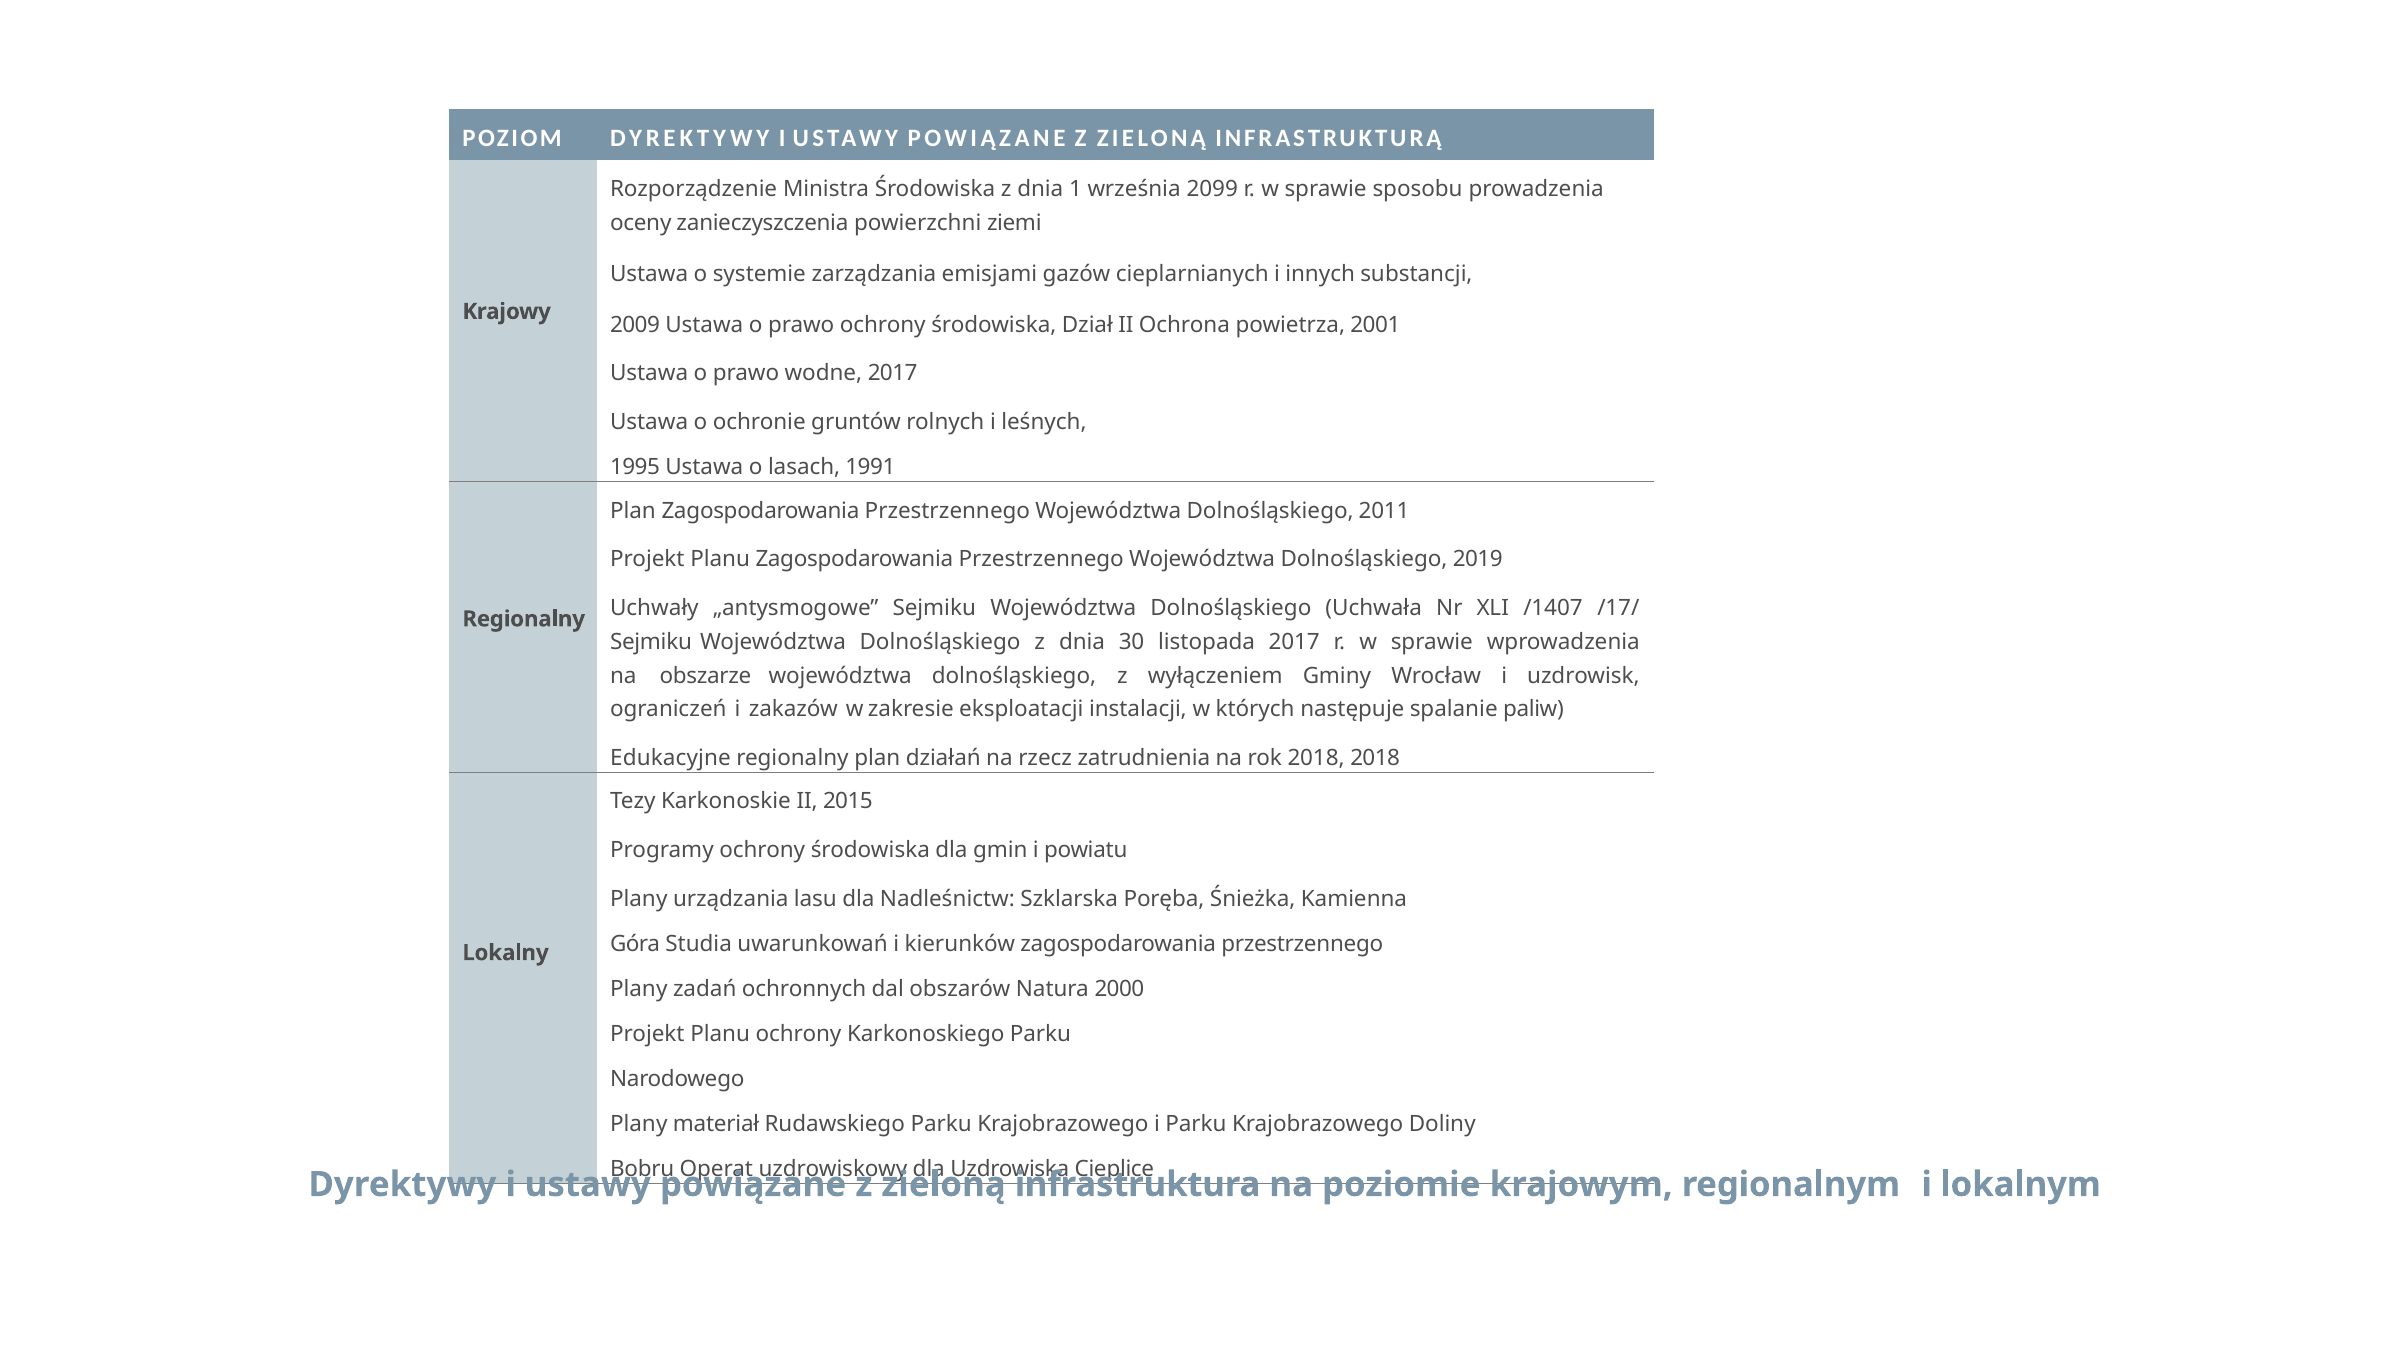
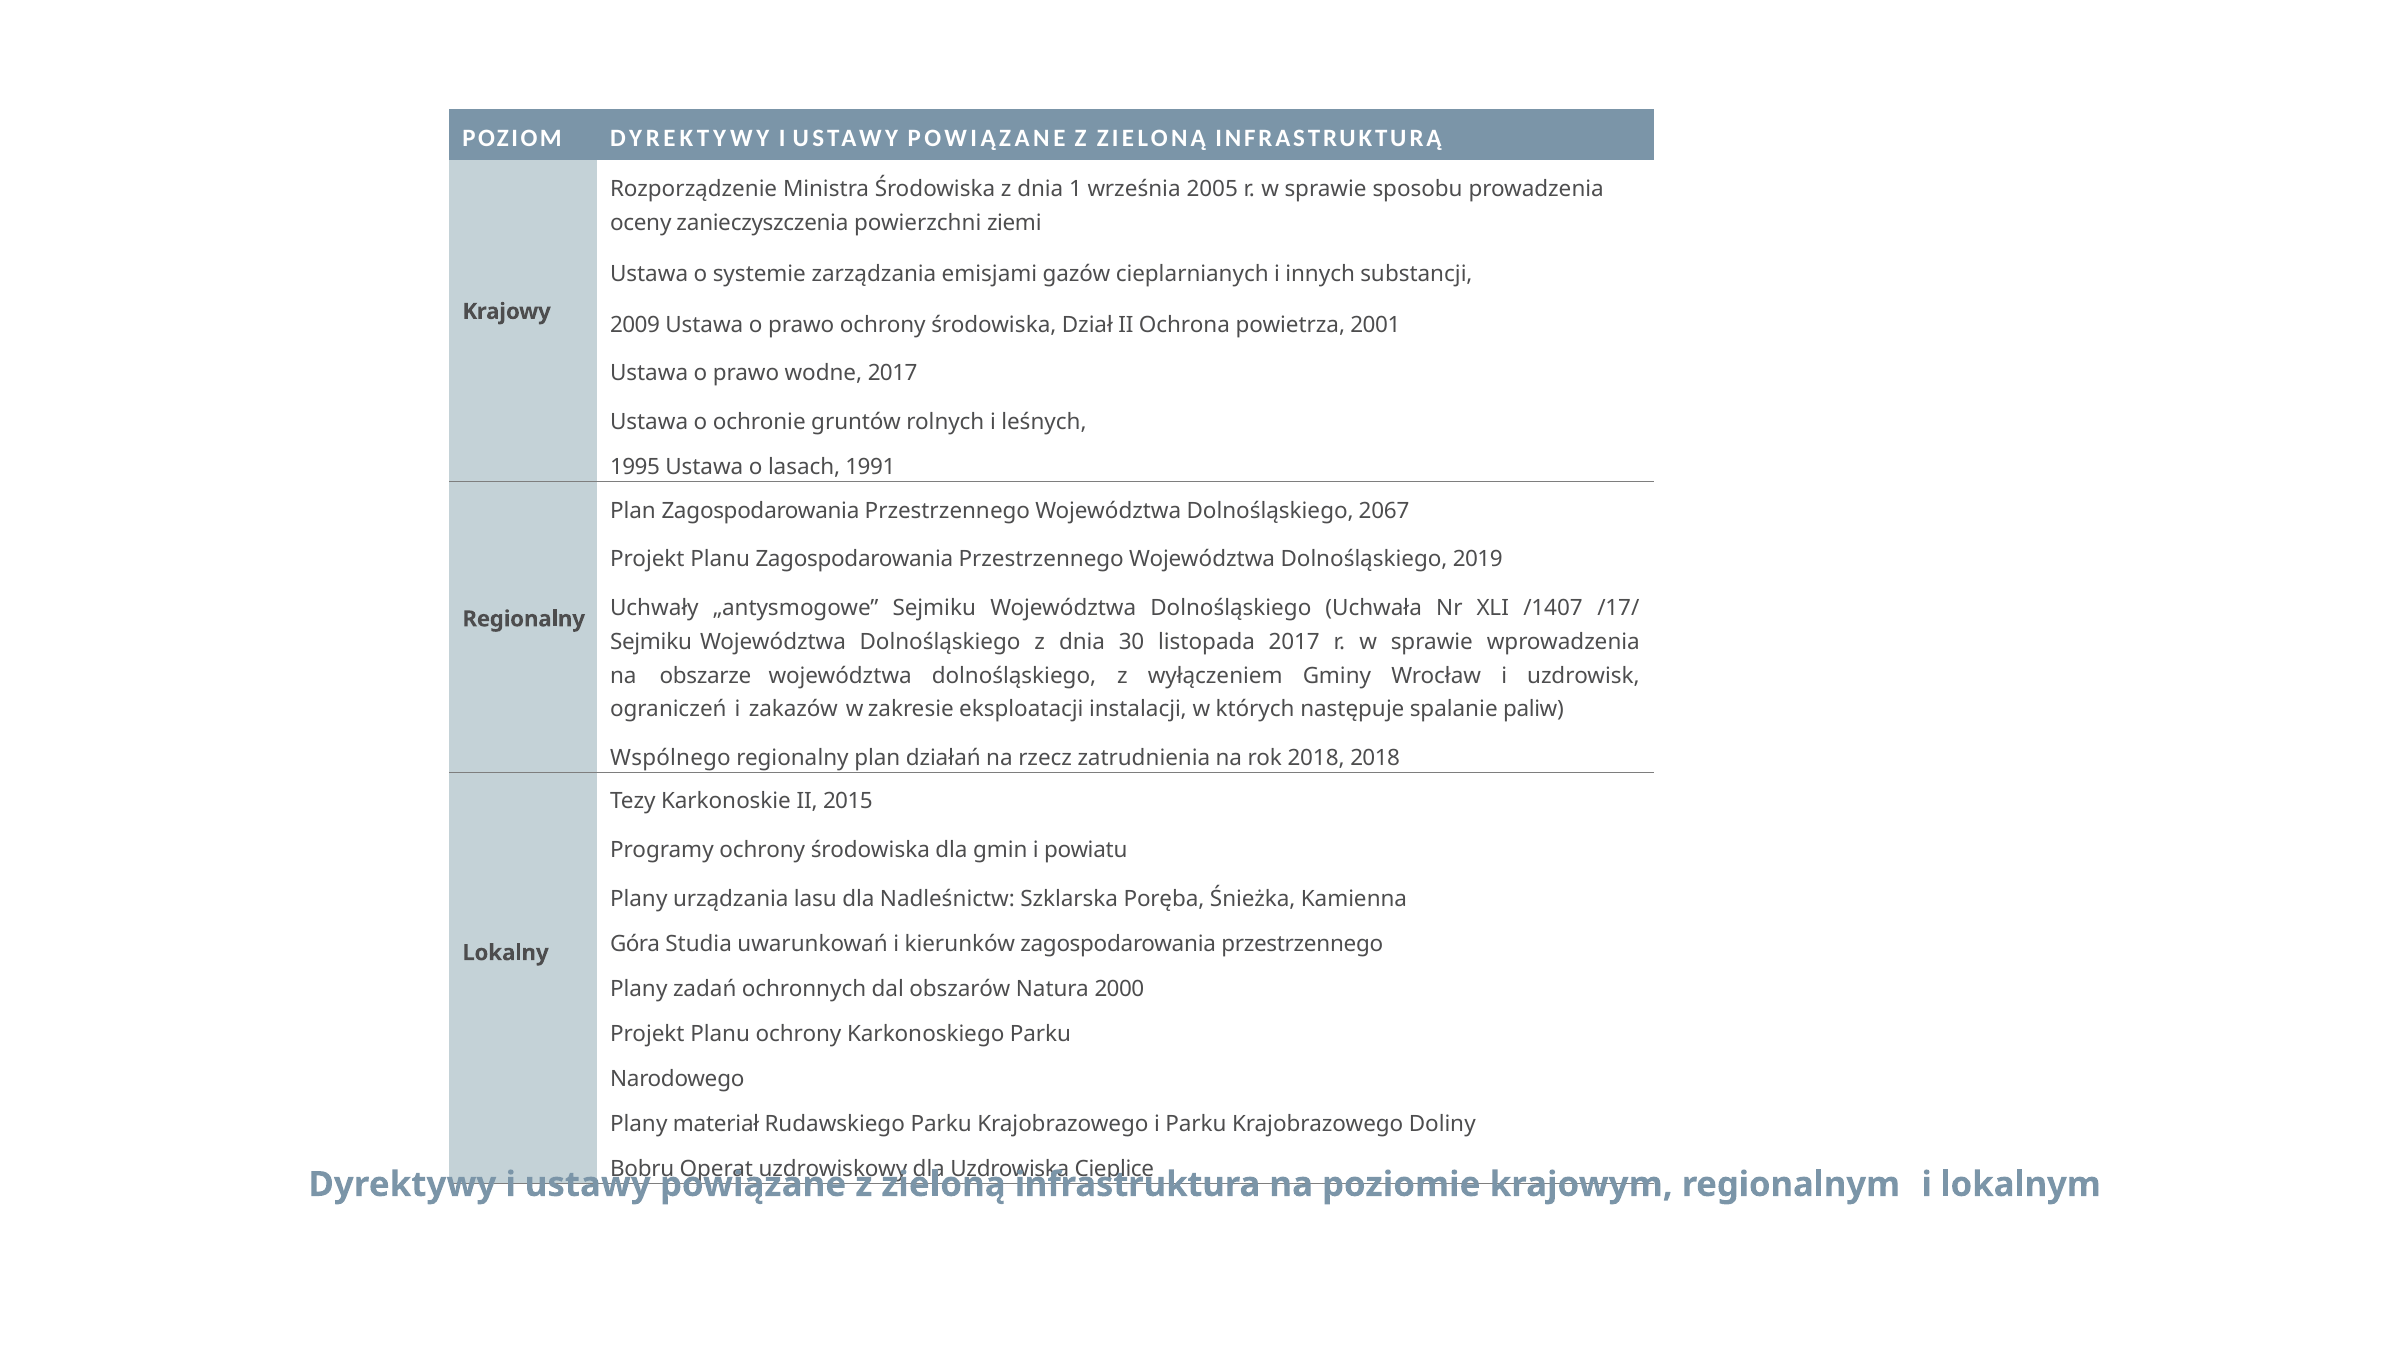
2099: 2099 -> 2005
2011: 2011 -> 2067
Edukacyjne: Edukacyjne -> Wspólnego
